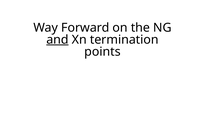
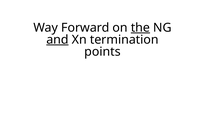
the underline: none -> present
